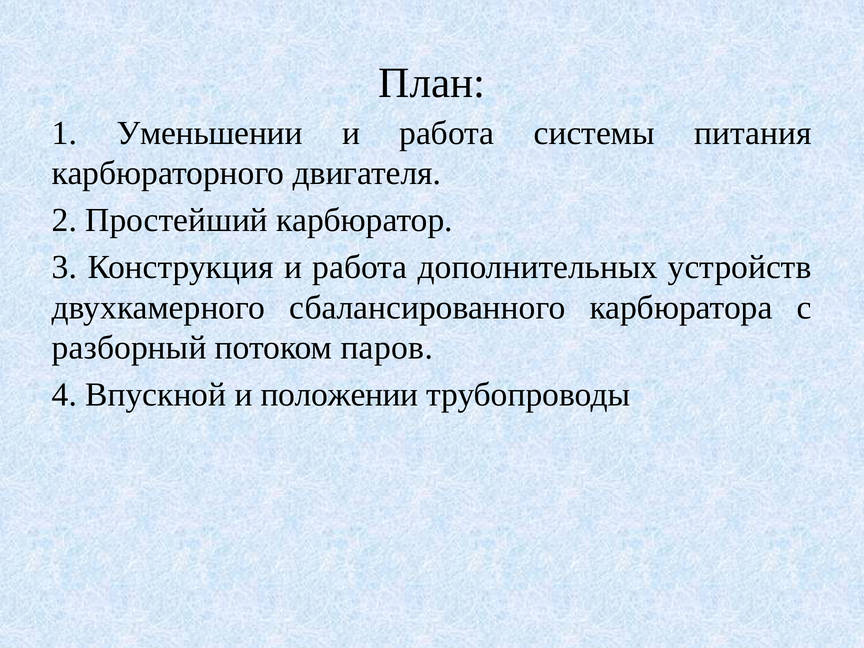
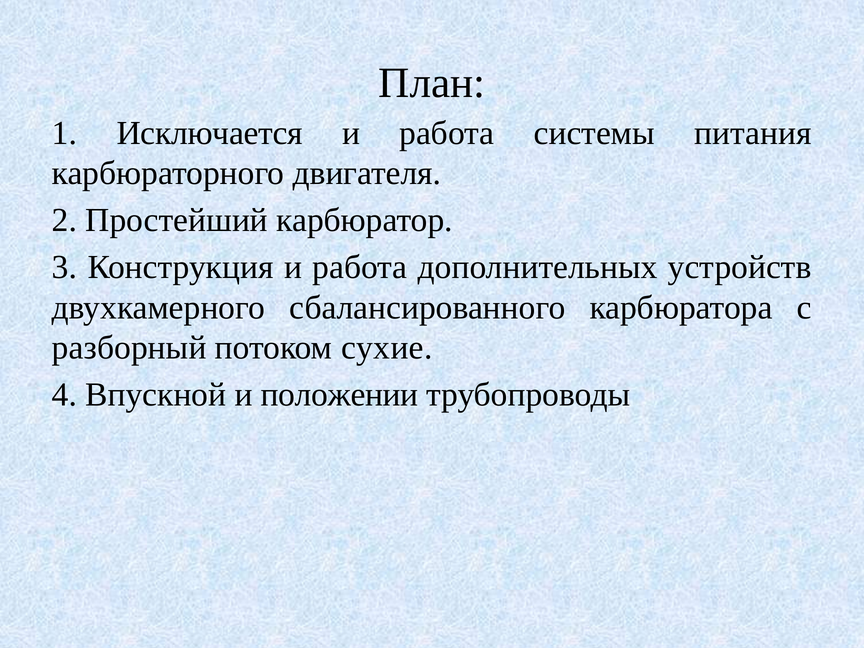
Уменьшении: Уменьшении -> Исключается
паров: паров -> сухие
